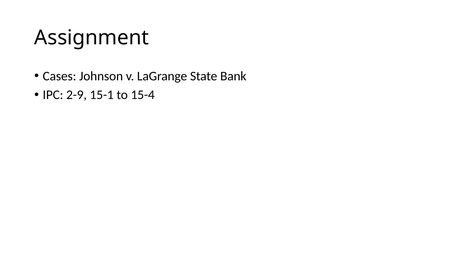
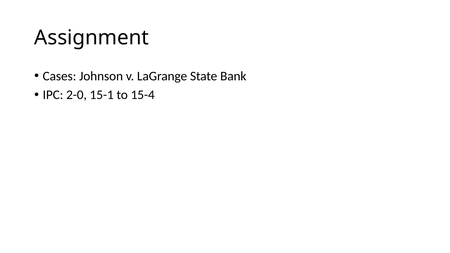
2-9: 2-9 -> 2-0
